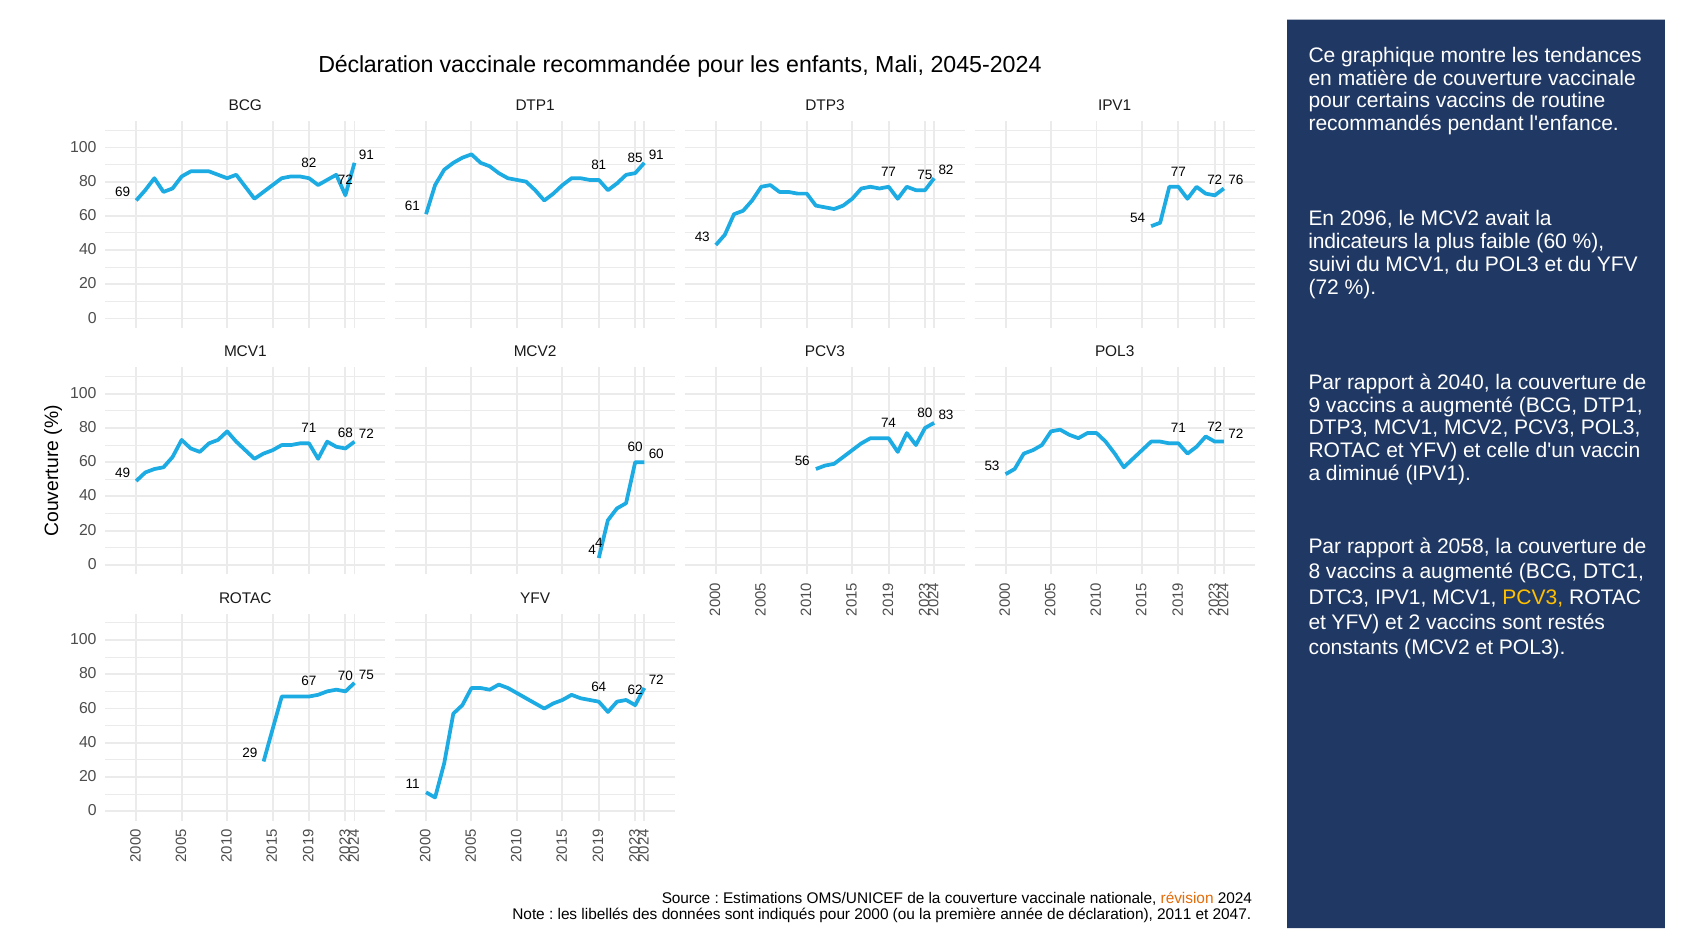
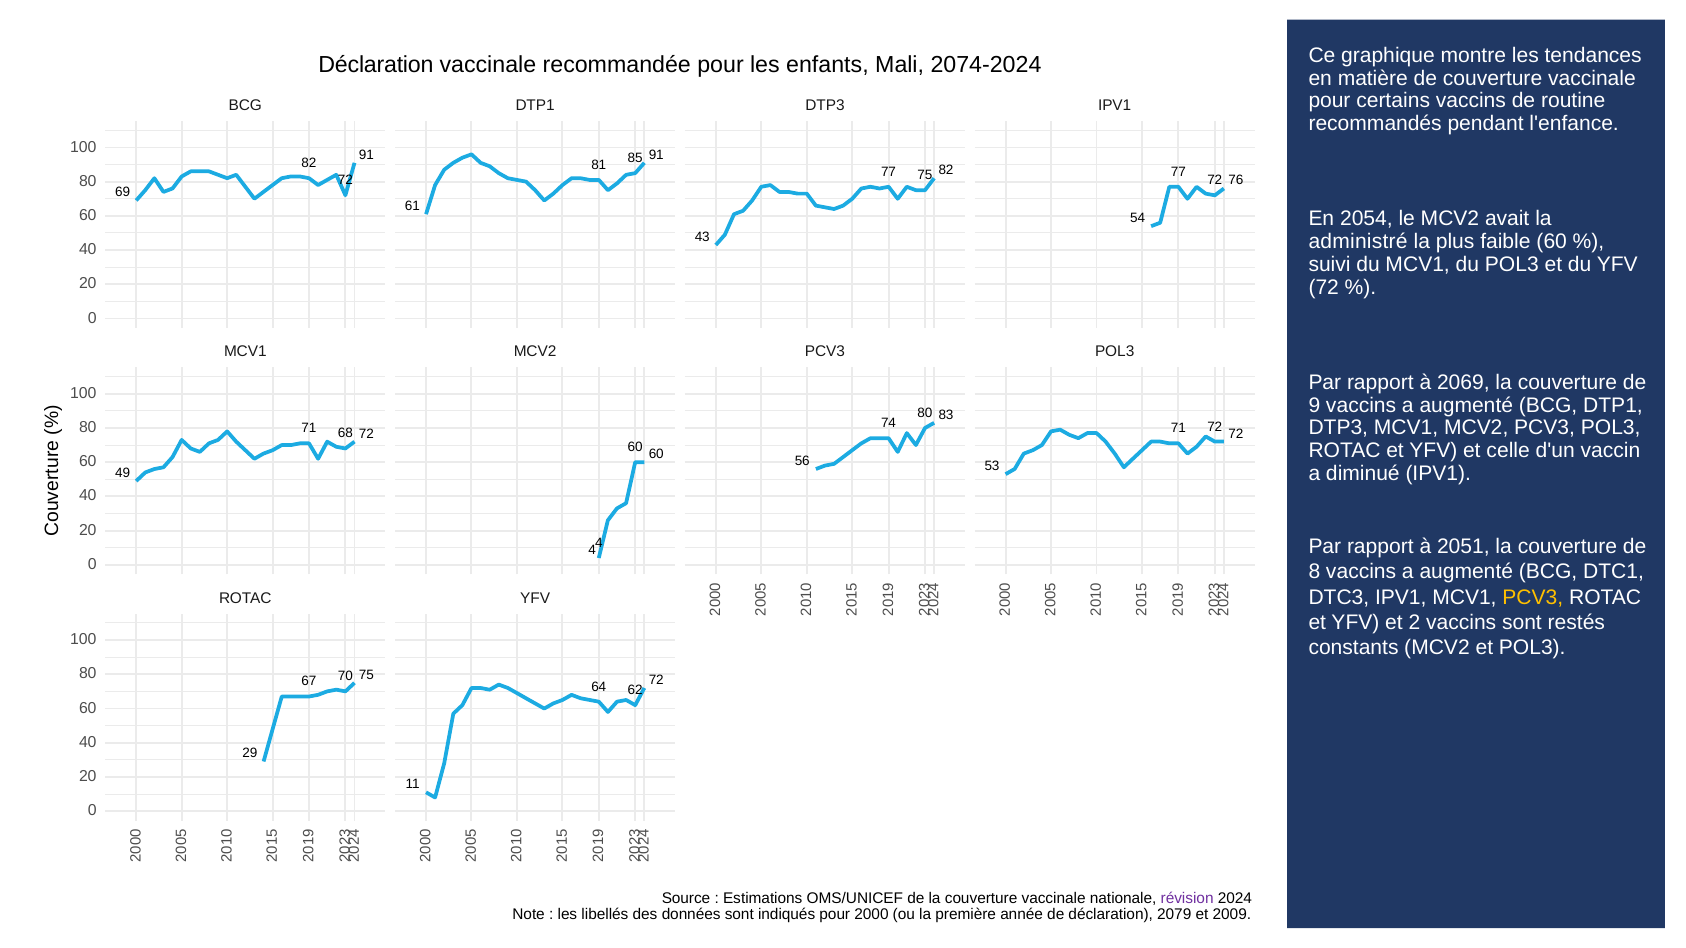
2045-2024: 2045-2024 -> 2074-2024
2096: 2096 -> 2054
indicateurs: indicateurs -> administré
2040: 2040 -> 2069
2058: 2058 -> 2051
révision colour: orange -> purple
2011: 2011 -> 2079
2047: 2047 -> 2009
